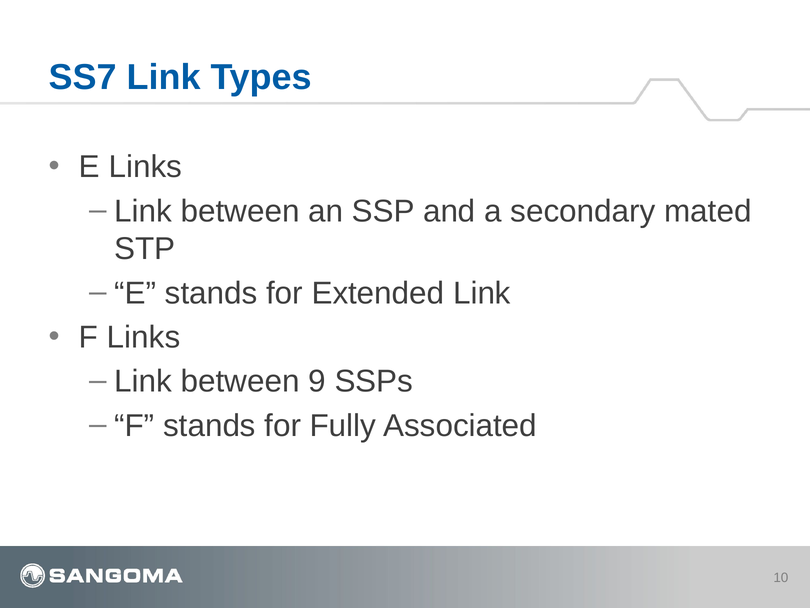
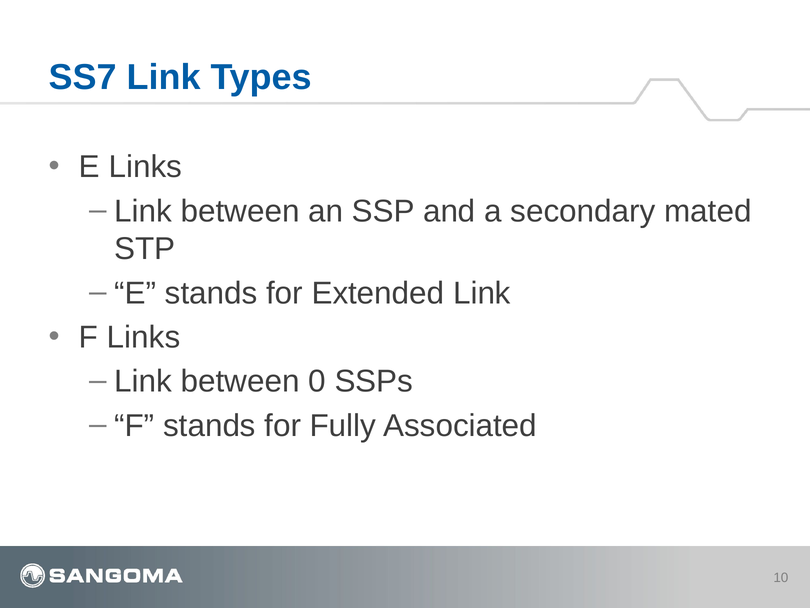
9: 9 -> 0
